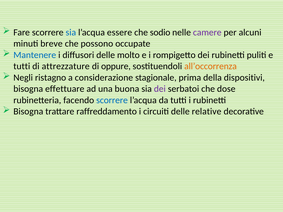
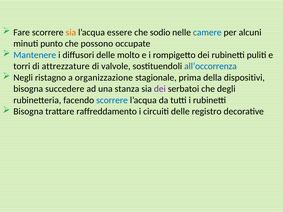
sia at (71, 32) colour: blue -> orange
camere colour: purple -> blue
breve: breve -> punto
tutti at (22, 66): tutti -> torri
oppure: oppure -> valvole
all’occorrenza colour: orange -> blue
considerazione: considerazione -> organizzazione
effettuare: effettuare -> succedere
buona: buona -> stanza
dose: dose -> degli
relative: relative -> registro
